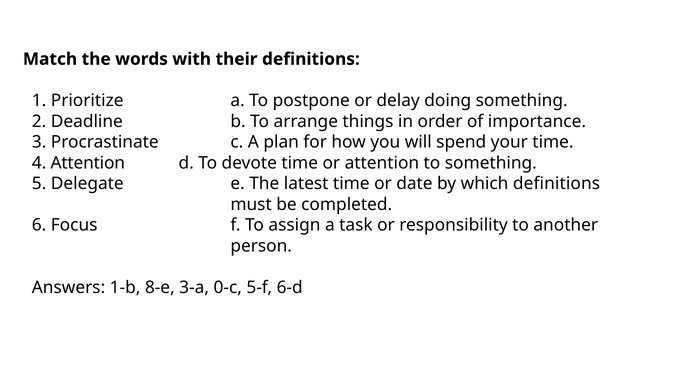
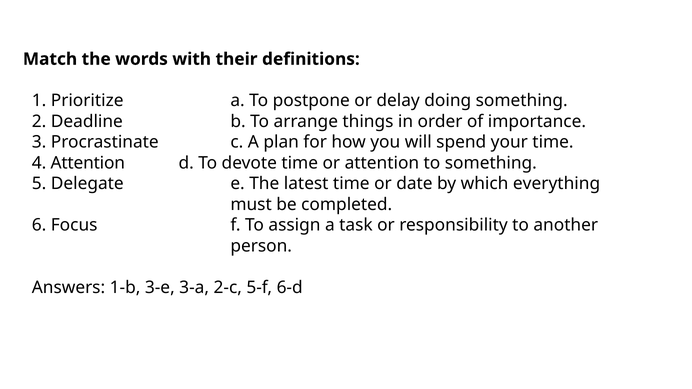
which definitions: definitions -> everything
8-e: 8-e -> 3-e
0-c: 0-c -> 2-c
